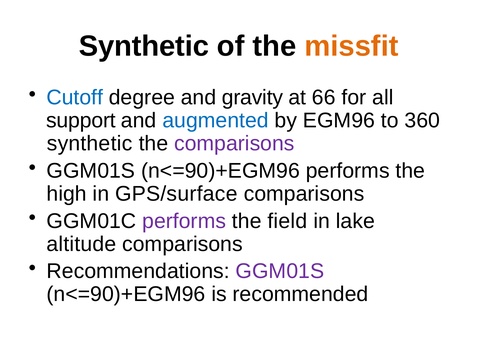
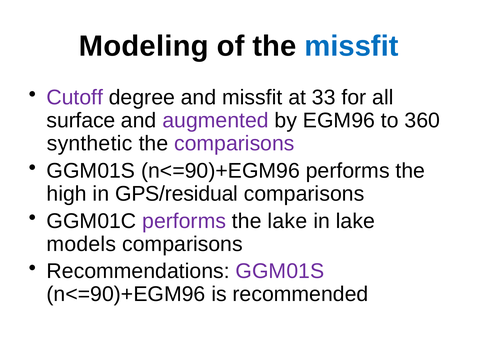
Synthetic at (144, 46): Synthetic -> Modeling
missfit at (351, 46) colour: orange -> blue
Cutoff colour: blue -> purple
and gravity: gravity -> missfit
66: 66 -> 33
support: support -> surface
augmented colour: blue -> purple
GPS/surface: GPS/surface -> GPS/residual
the field: field -> lake
altitude: altitude -> models
